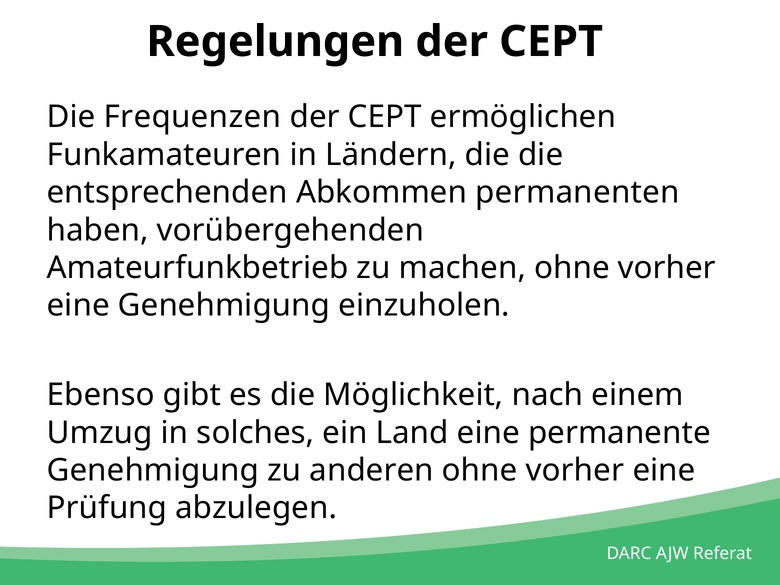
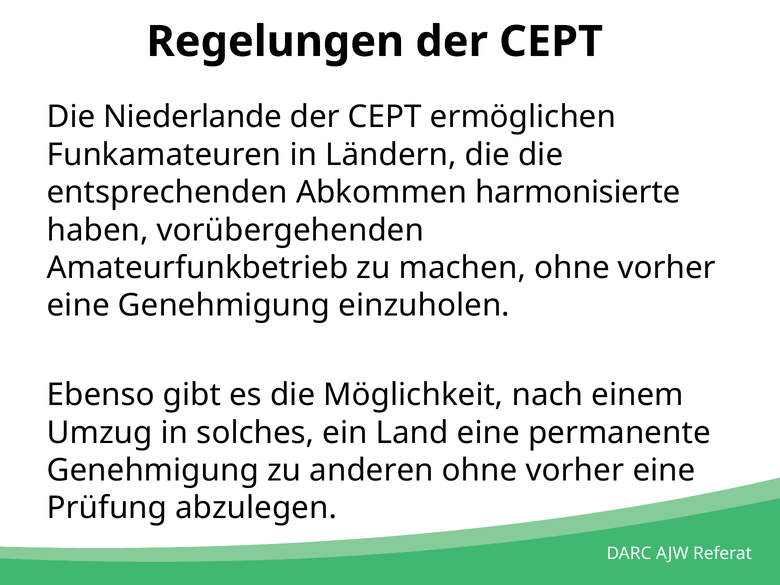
Frequenzen: Frequenzen -> Niederlande
permanenten: permanenten -> harmonisierte
